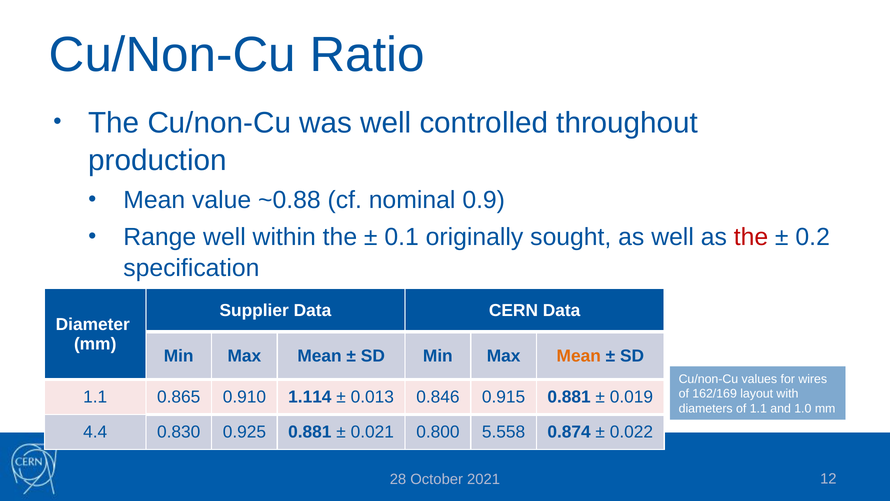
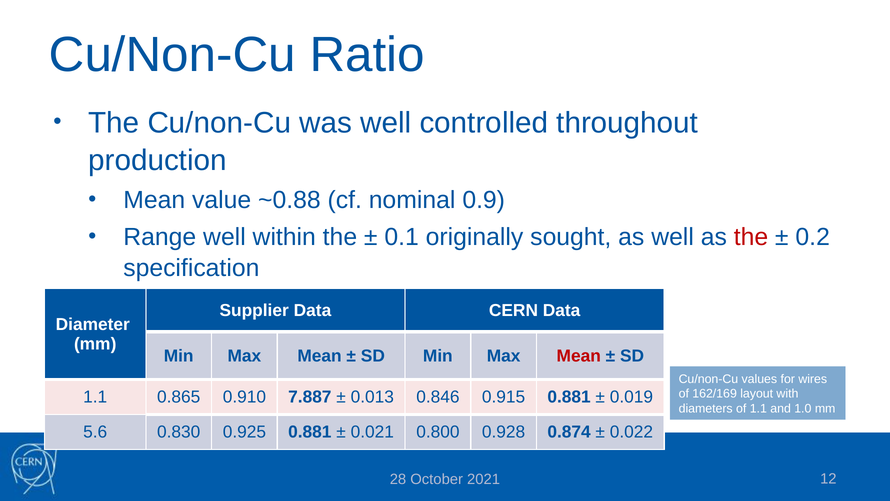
Mean at (579, 356) colour: orange -> red
1.114: 1.114 -> 7.887
4.4: 4.4 -> 5.6
5.558: 5.558 -> 0.928
